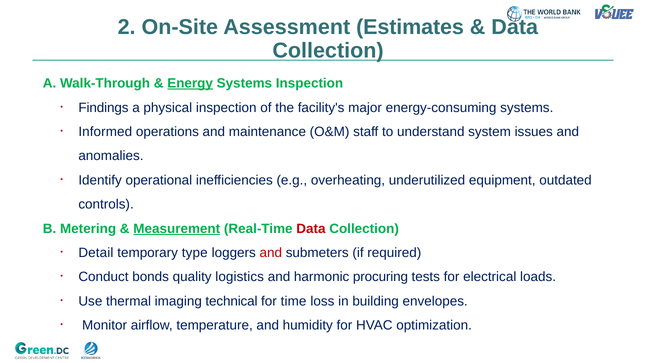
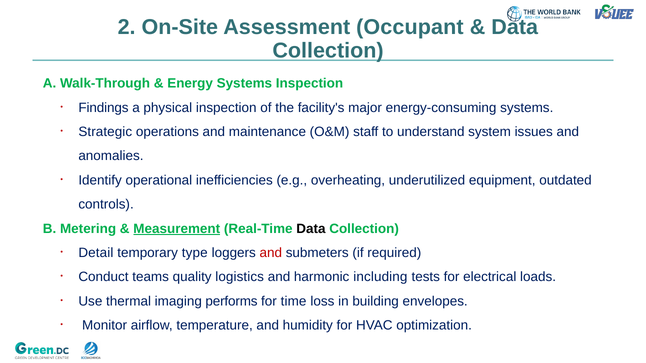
Estimates: Estimates -> Occupant
Energy underline: present -> none
Informed: Informed -> Strategic
Data at (311, 229) colour: red -> black
bonds: bonds -> teams
procuring: procuring -> including
technical: technical -> performs
